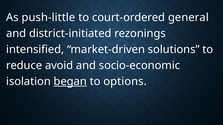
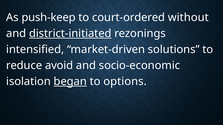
push-little: push-little -> push-keep
general: general -> without
district-initiated underline: none -> present
